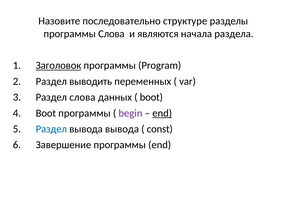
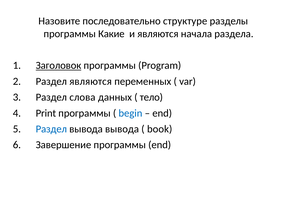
программы Слова: Слова -> Какие
Раздел выводить: выводить -> являются
boot at (151, 97): boot -> тело
Boot at (46, 113): Boot -> Print
begin colour: purple -> blue
end at (162, 113) underline: present -> none
const: const -> book
